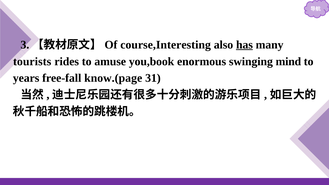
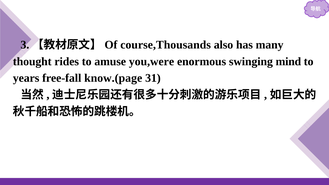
course,Interesting: course,Interesting -> course,Thousands
has underline: present -> none
tourists: tourists -> thought
you,book: you,book -> you,were
